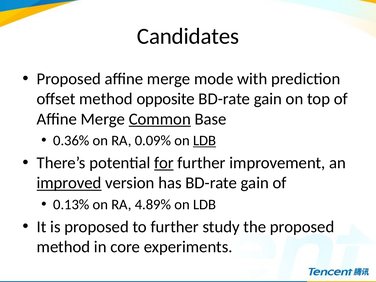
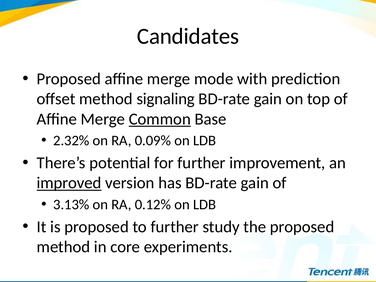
opposite: opposite -> signaling
0.36%: 0.36% -> 2.32%
LDB at (205, 141) underline: present -> none
for underline: present -> none
0.13%: 0.13% -> 3.13%
4.89%: 4.89% -> 0.12%
